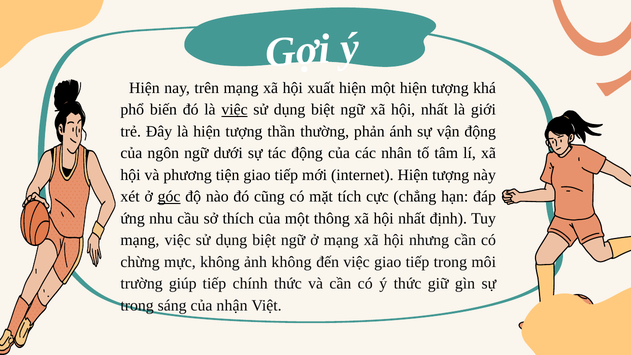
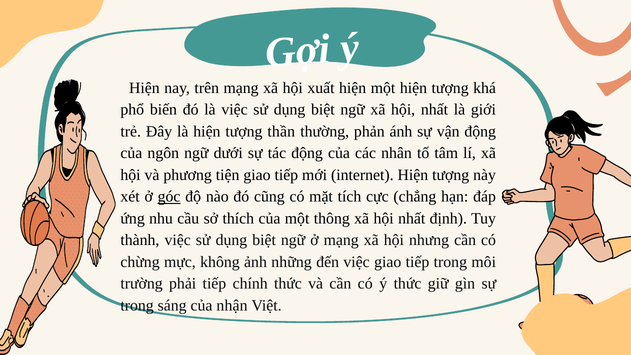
việc at (235, 110) underline: present -> none
mạng at (140, 240): mạng -> thành
ảnh không: không -> những
giúp: giúp -> phải
